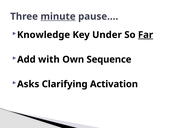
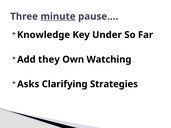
Far underline: present -> none
with: with -> they
Sequence: Sequence -> Watching
Activation: Activation -> Strategies
